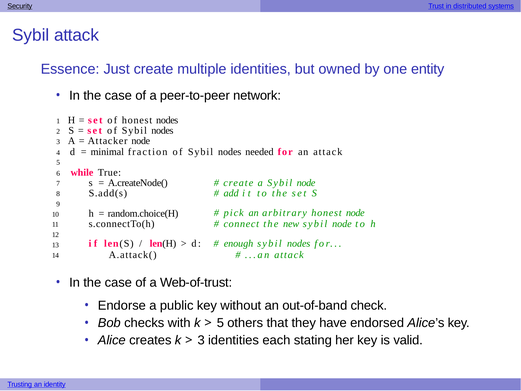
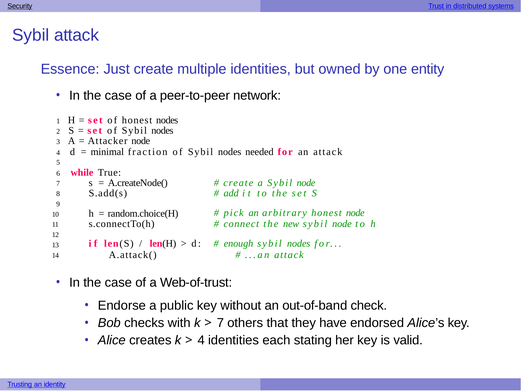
5 at (220, 323): 5 -> 7
3 at (201, 340): 3 -> 4
